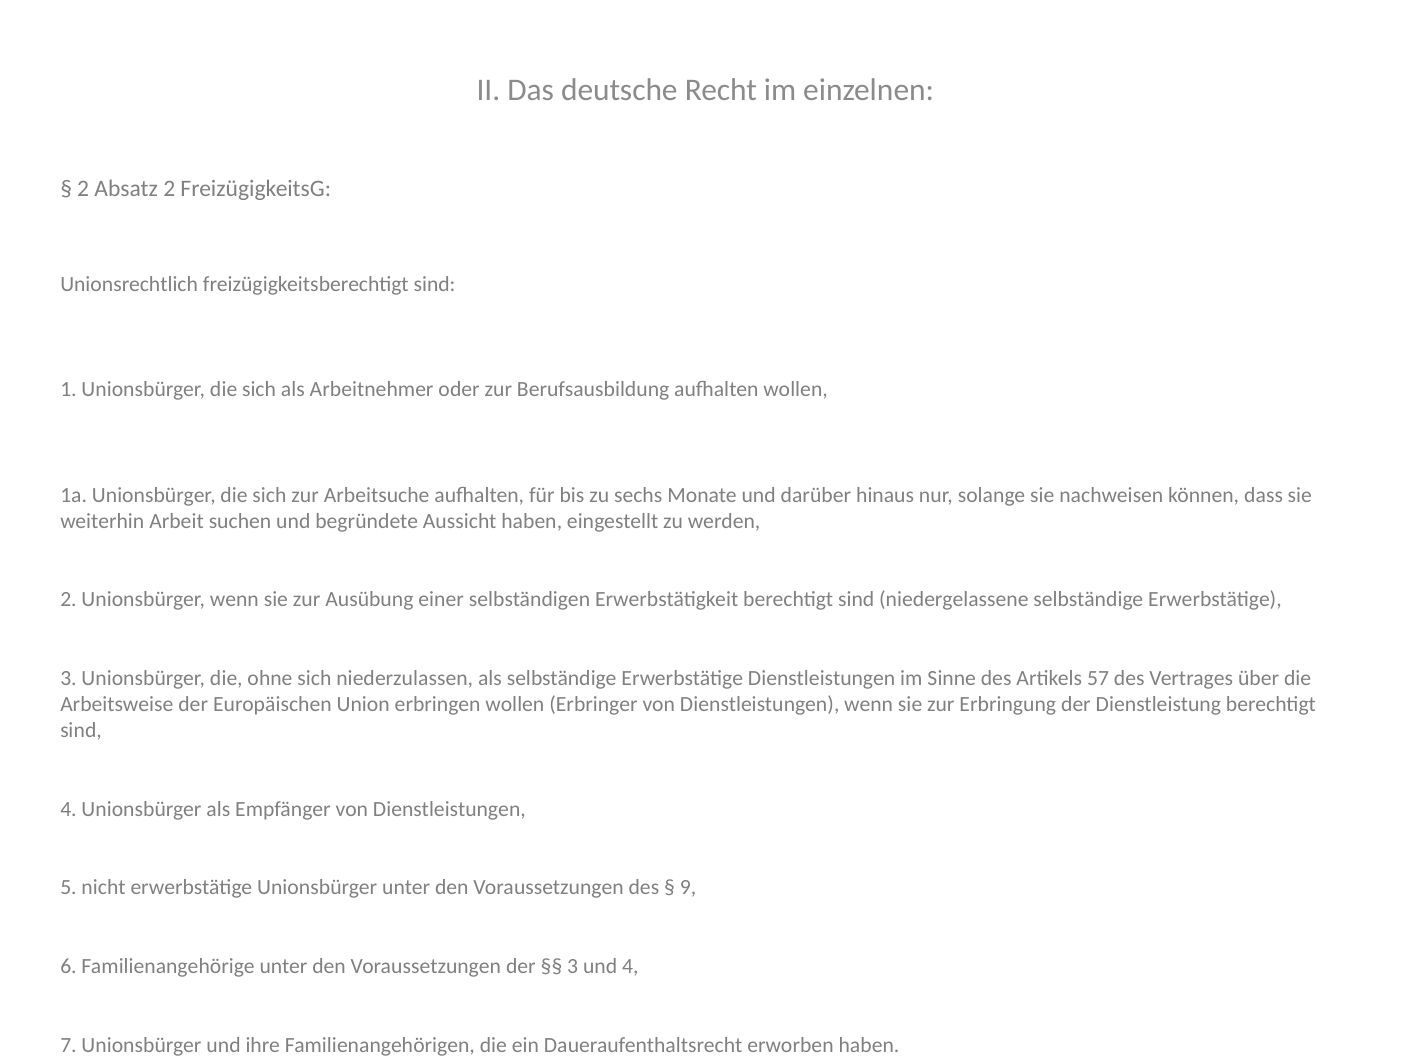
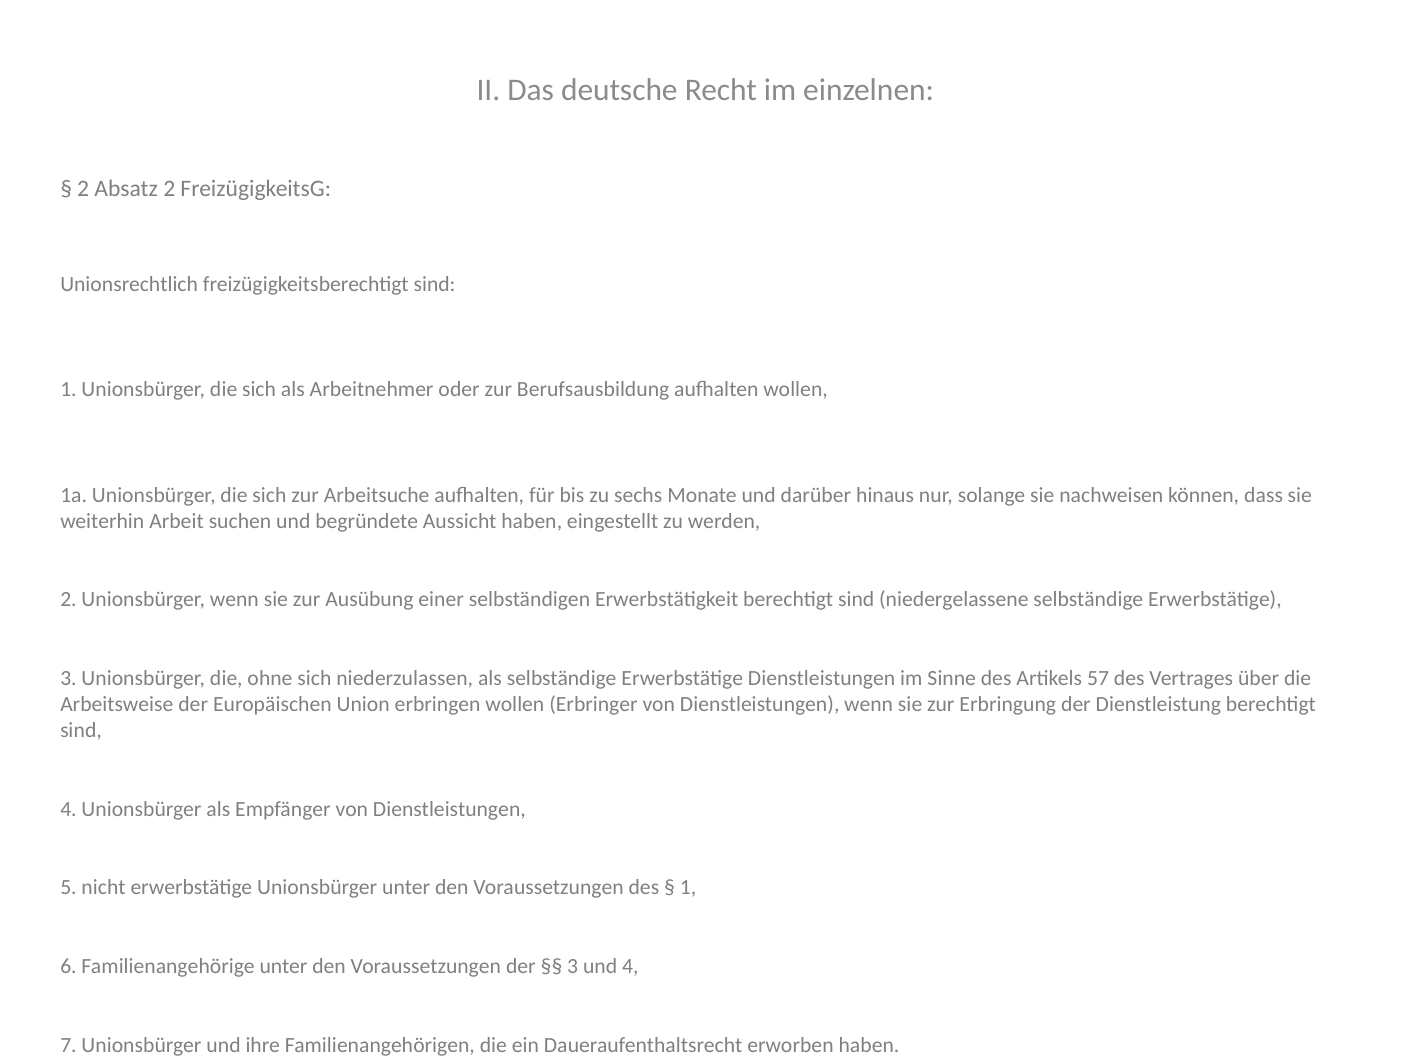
9 at (688, 888): 9 -> 1
